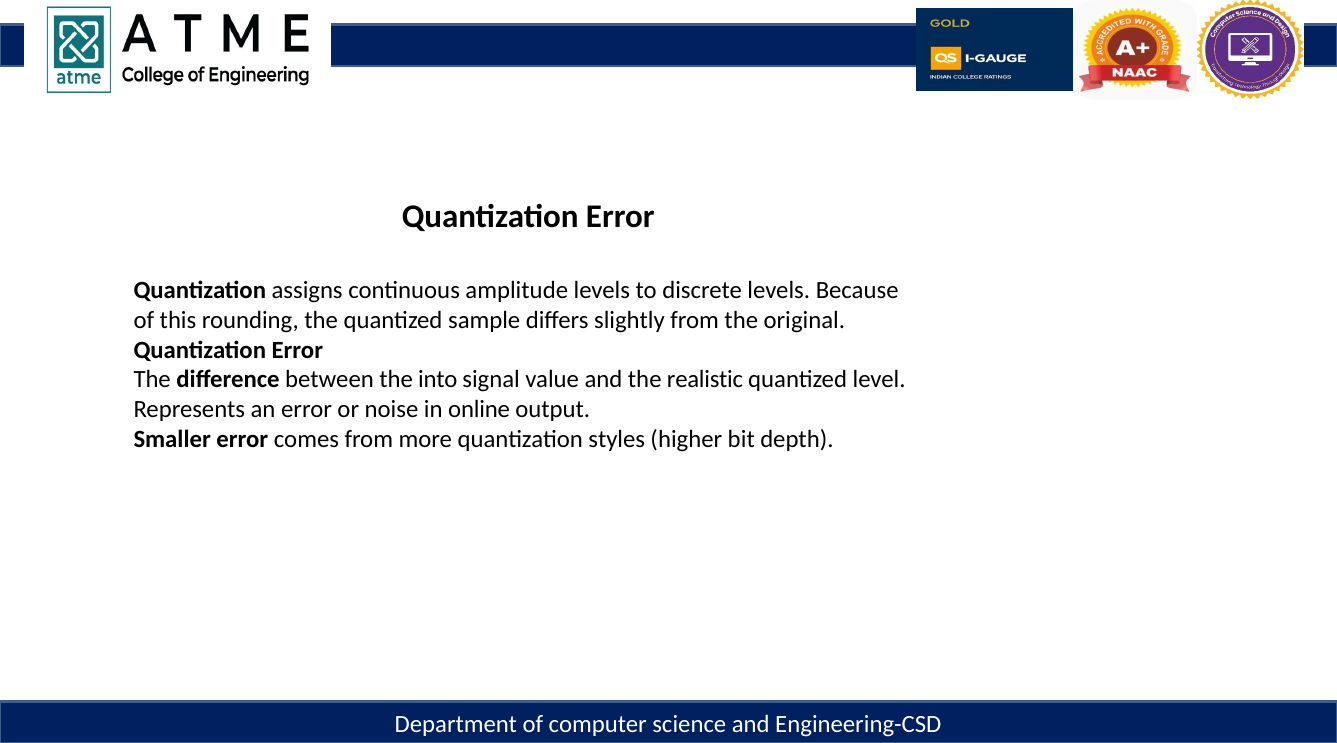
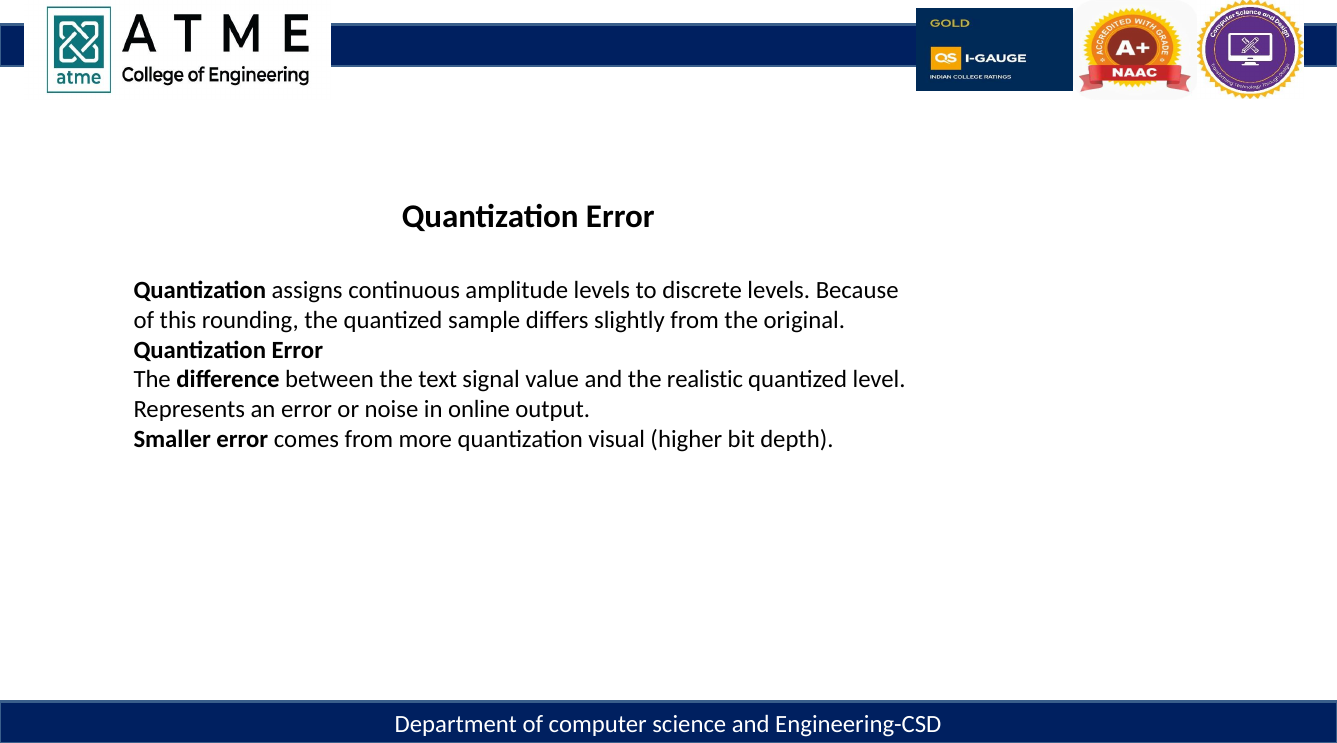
into: into -> text
styles: styles -> visual
